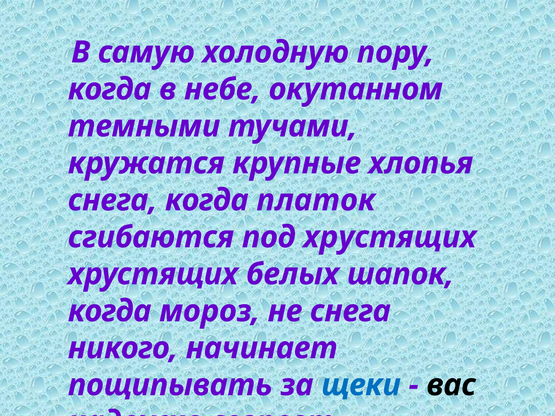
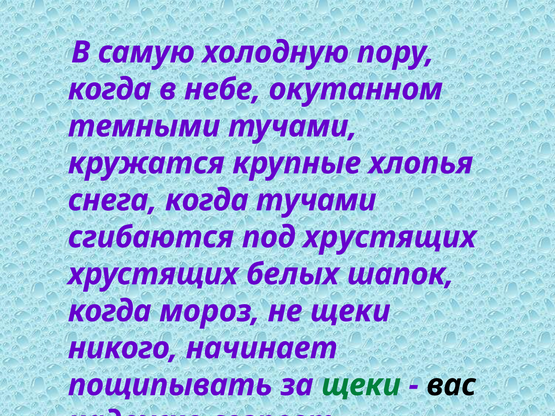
когда платок: платок -> тучами
не снега: снега -> щеки
щеки at (361, 385) colour: blue -> green
